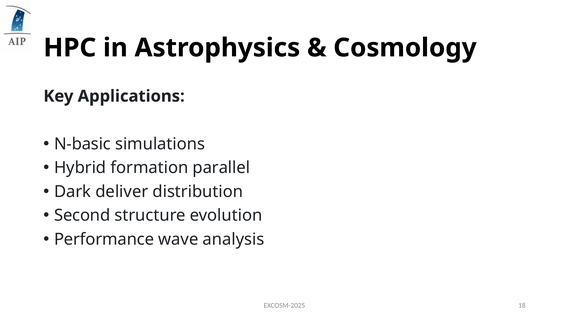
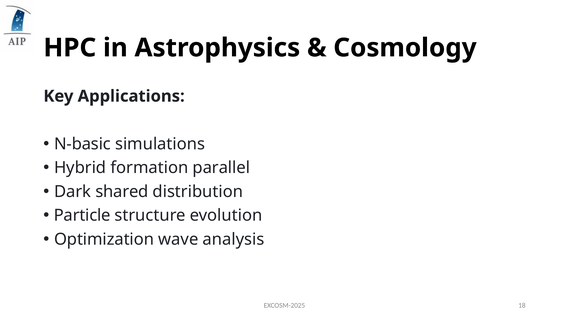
deliver: deliver -> shared
Second: Second -> Particle
Performance: Performance -> Optimization
